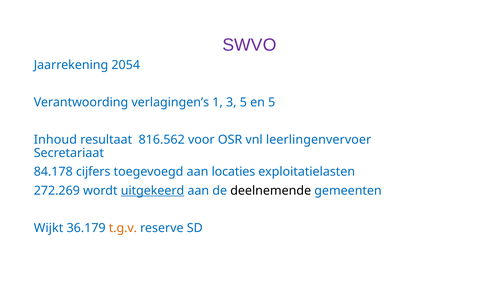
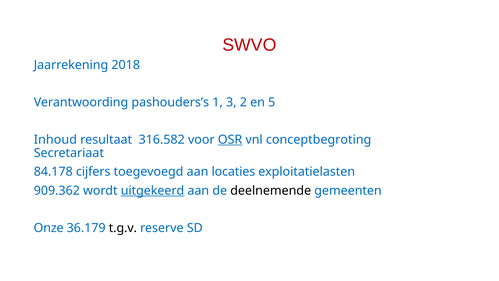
SWVO colour: purple -> red
2054: 2054 -> 2018
verlagingen’s: verlagingen’s -> pashouders’s
3 5: 5 -> 2
816.562: 816.562 -> 316.582
OSR underline: none -> present
leerlingenvervoer: leerlingenvervoer -> conceptbegroting
272.269: 272.269 -> 909.362
Wijkt: Wijkt -> Onze
t.g.v colour: orange -> black
